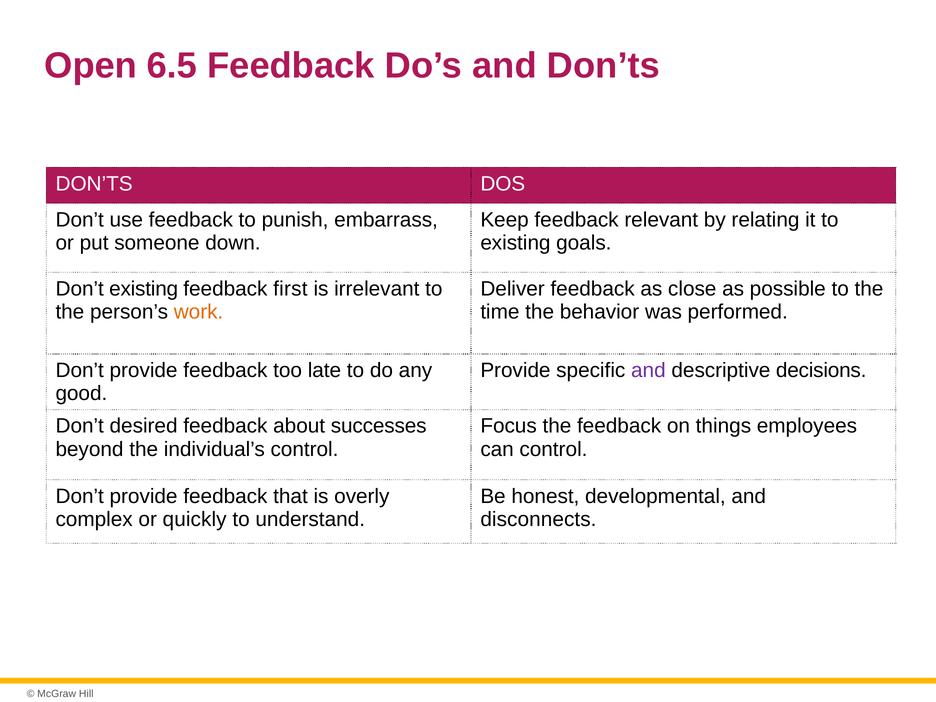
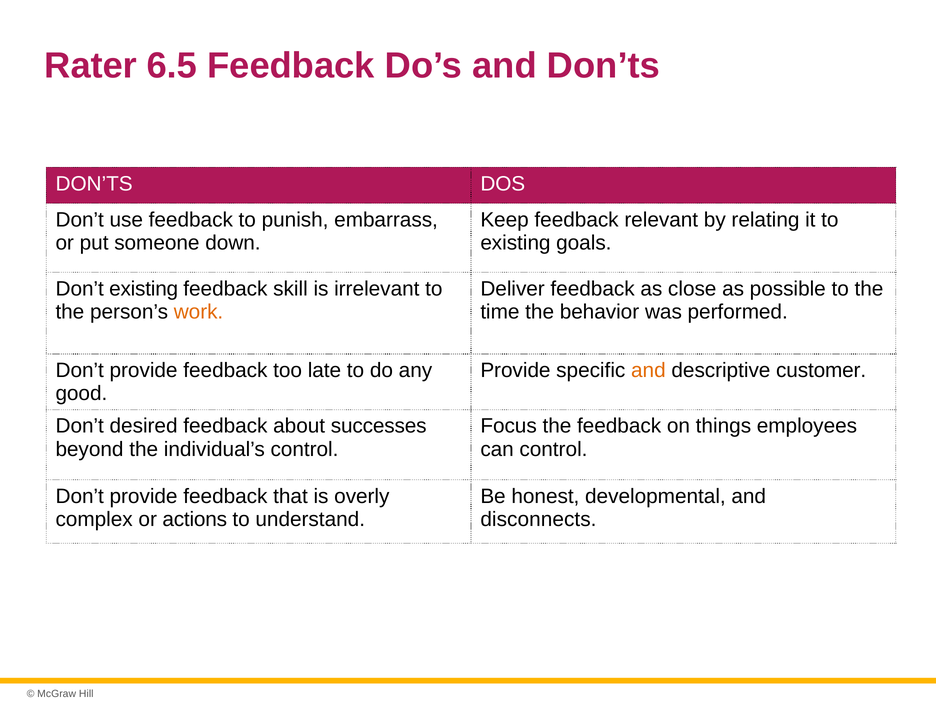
Open: Open -> Rater
first: first -> skill
and at (648, 371) colour: purple -> orange
decisions: decisions -> customer
quickly: quickly -> actions
